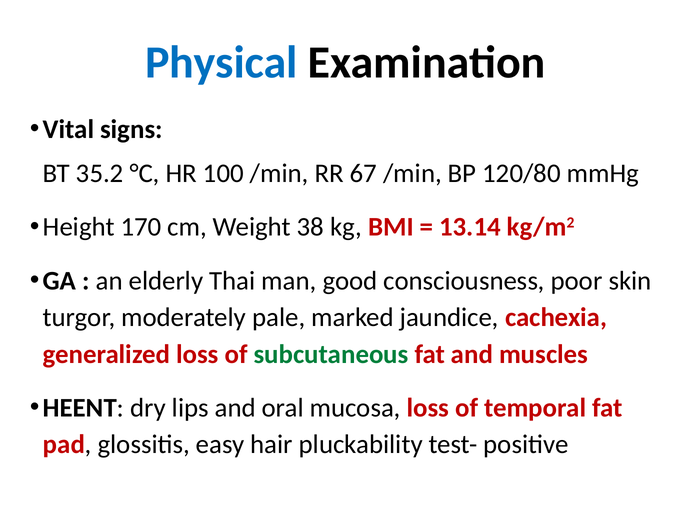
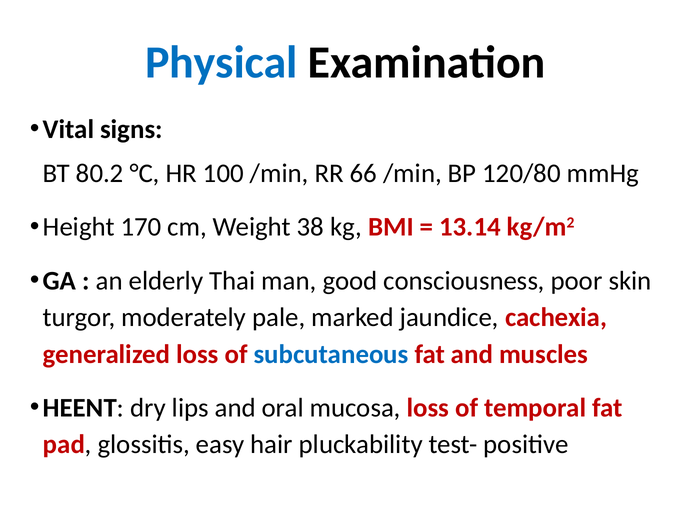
35.2: 35.2 -> 80.2
67: 67 -> 66
subcutaneous colour: green -> blue
